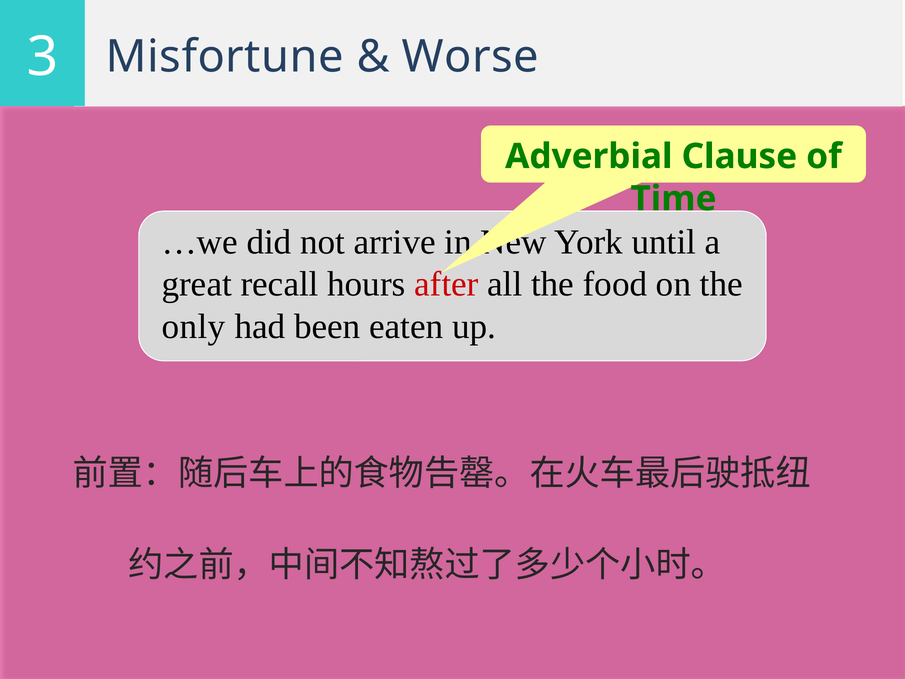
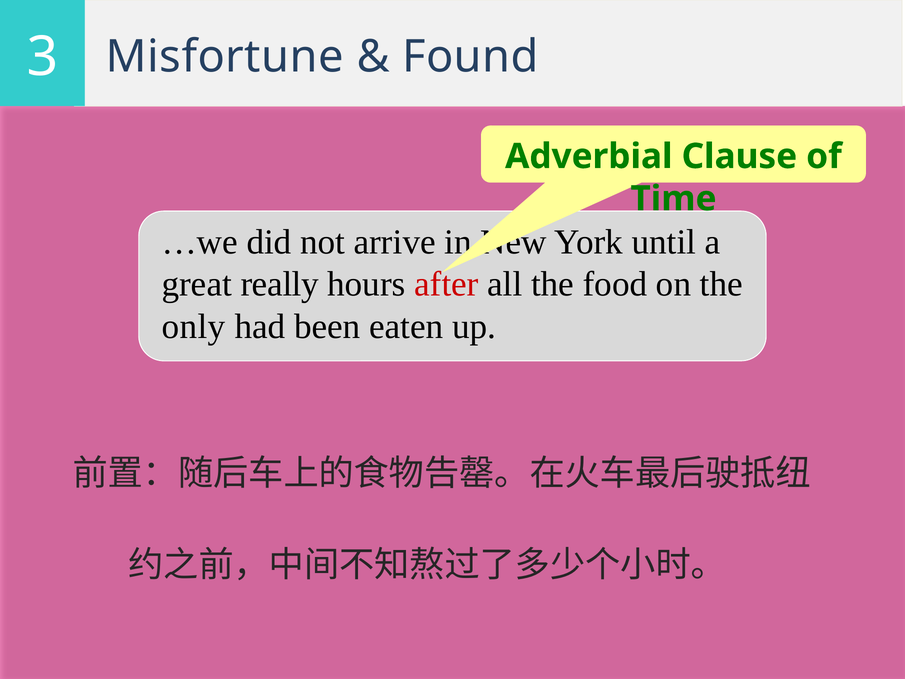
Worse: Worse -> Found
recall: recall -> really
